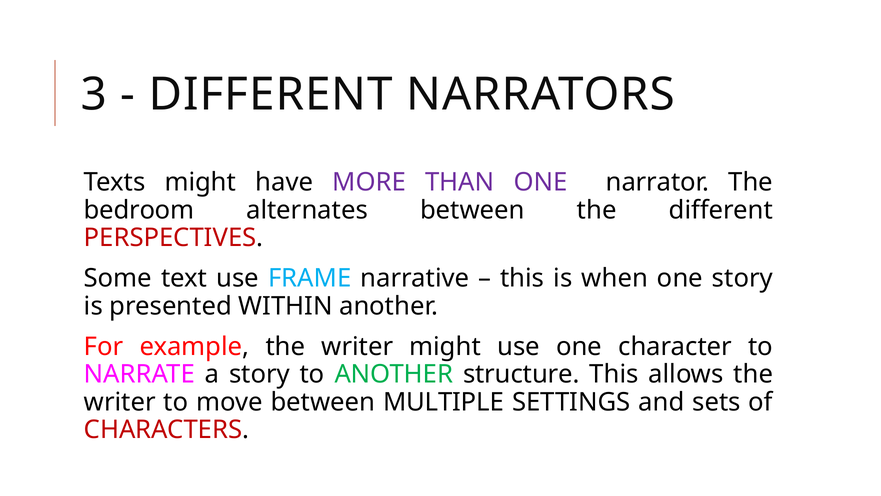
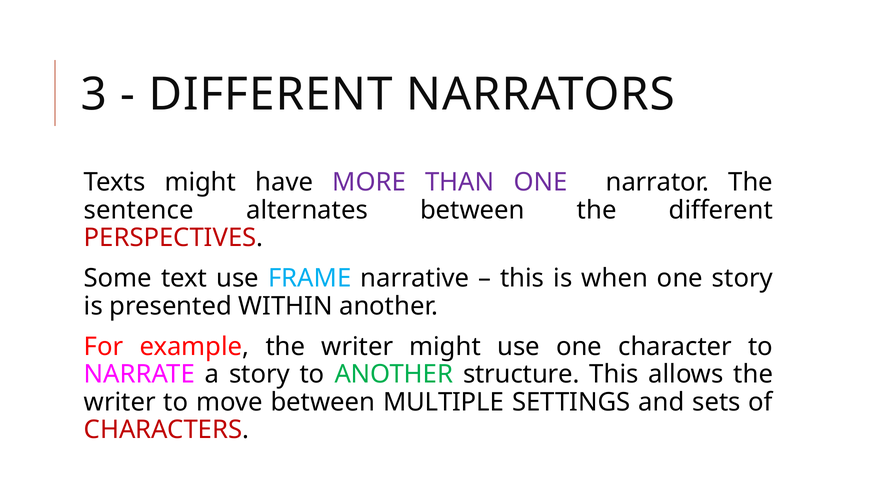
bedroom: bedroom -> sentence
